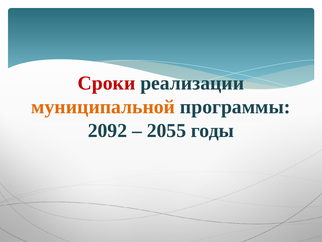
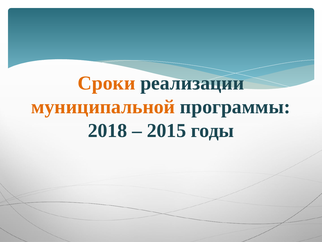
Сроки colour: red -> orange
2092: 2092 -> 2018
2055: 2055 -> 2015
